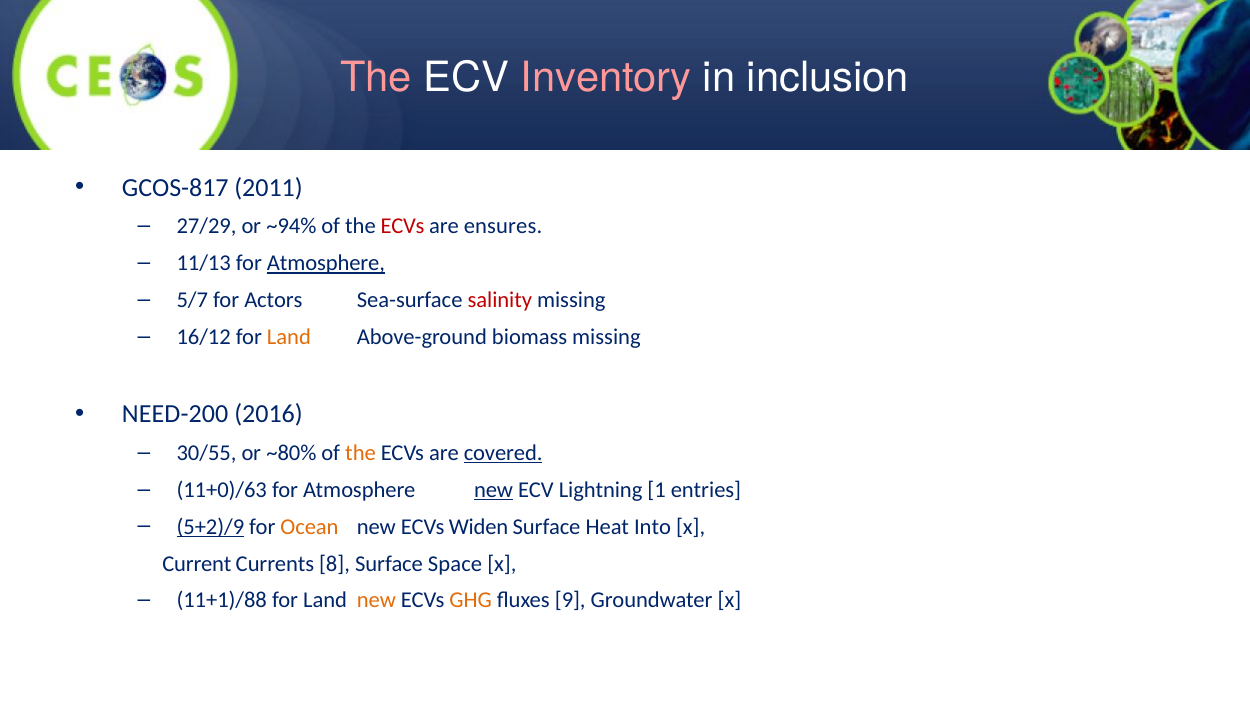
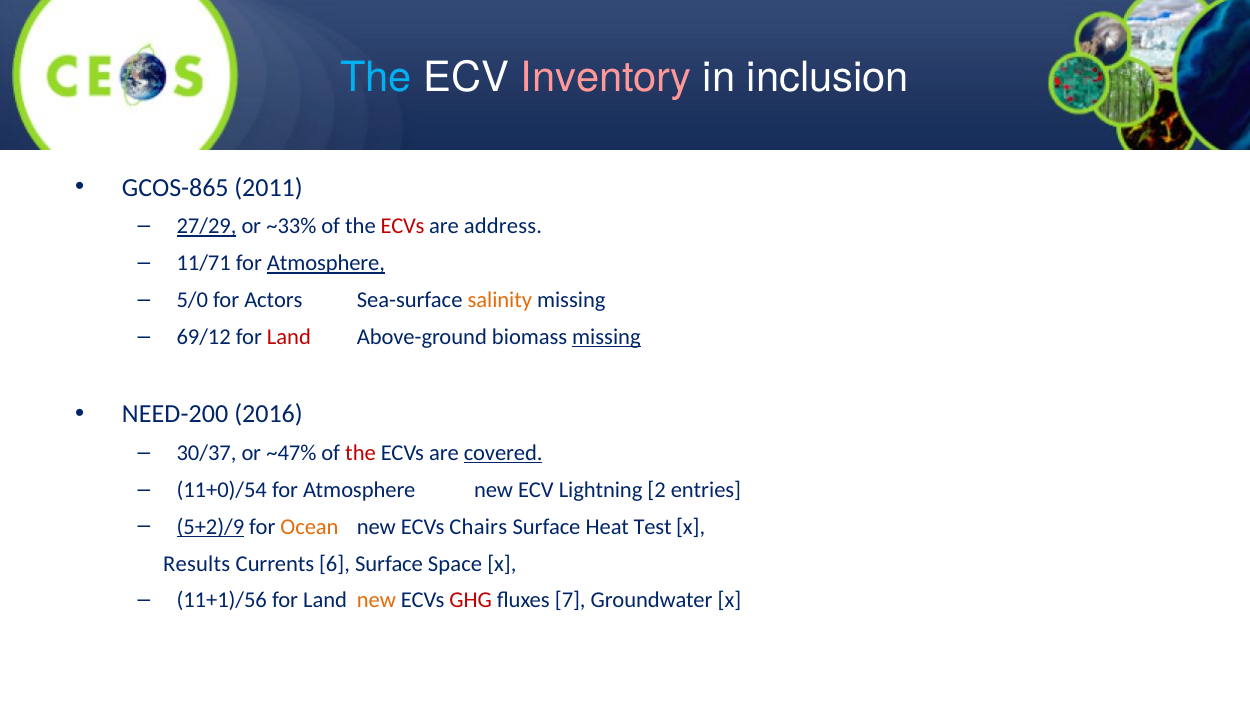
The at (376, 78) colour: pink -> light blue
GCOS-817: GCOS-817 -> GCOS-865
27/29 underline: none -> present
~94%: ~94% -> ~33%
ensures: ensures -> address
11/13: 11/13 -> 11/71
5/7: 5/7 -> 5/0
salinity colour: red -> orange
16/12: 16/12 -> 69/12
Land at (289, 337) colour: orange -> red
missing at (606, 337) underline: none -> present
30/55: 30/55 -> 30/37
~80%: ~80% -> ~47%
the at (361, 453) colour: orange -> red
11+0)/63: 11+0)/63 -> 11+0)/54
new at (494, 490) underline: present -> none
1: 1 -> 2
Widen: Widen -> Chairs
Into: Into -> Test
Current: Current -> Results
8: 8 -> 6
11+1)/88: 11+1)/88 -> 11+1)/56
GHG colour: orange -> red
9: 9 -> 7
